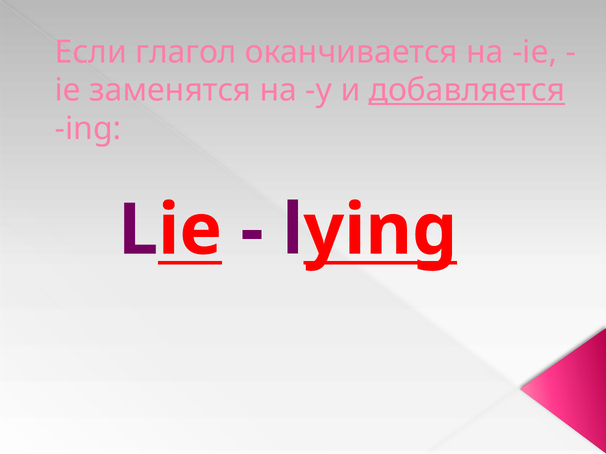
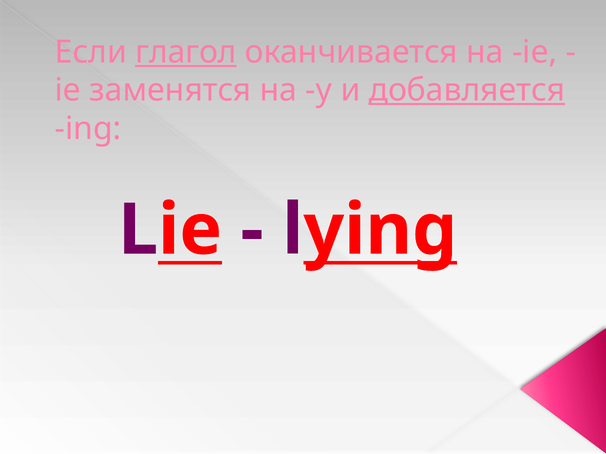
глагол underline: none -> present
